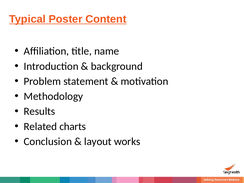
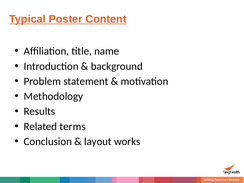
charts: charts -> terms
